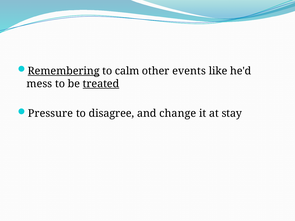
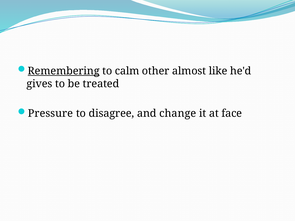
events: events -> almost
mess: mess -> gives
treated underline: present -> none
stay: stay -> face
